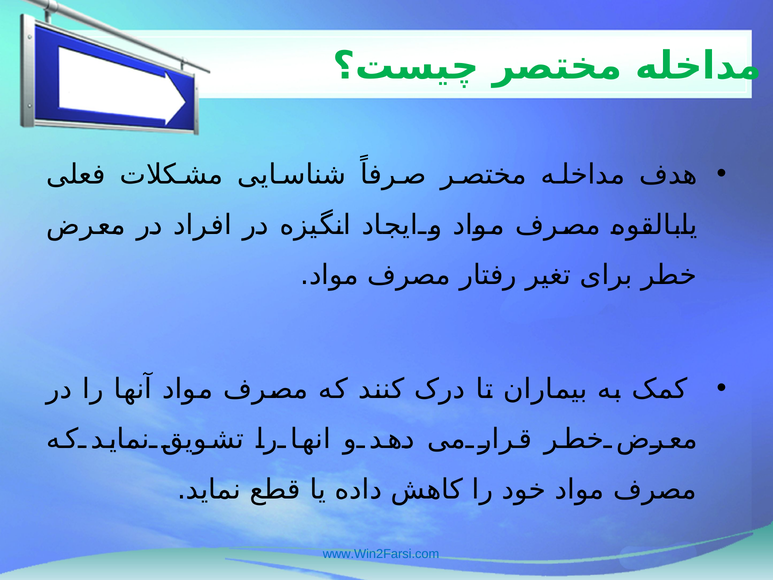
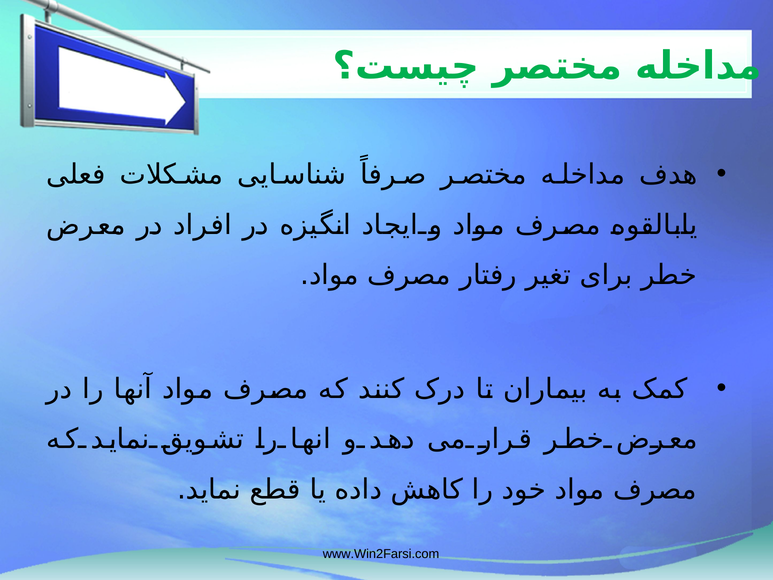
www.Win2Farsi.com colour: blue -> black
